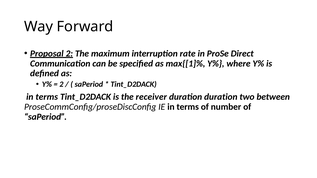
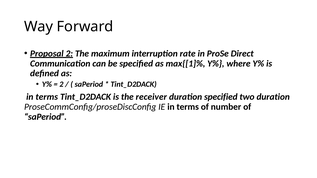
duration duration: duration -> specified
two between: between -> duration
